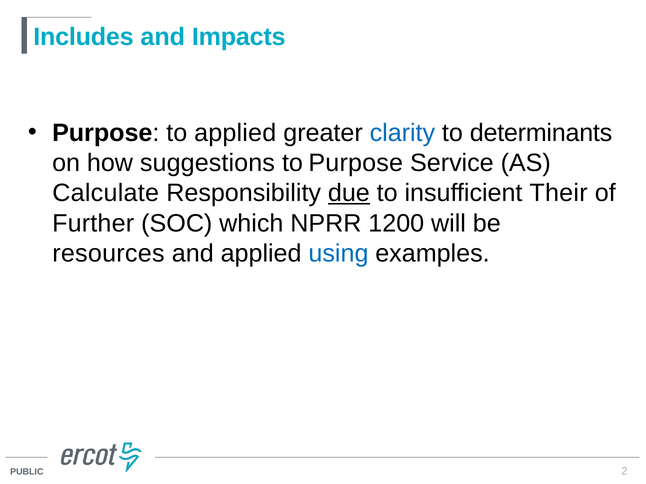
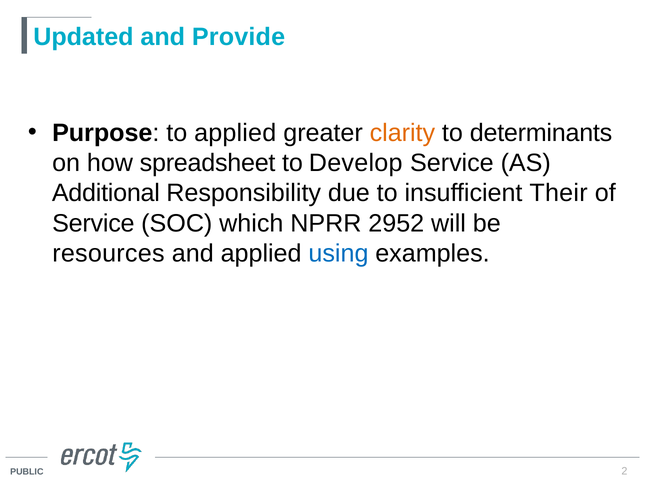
Includes: Includes -> Updated
Impacts: Impacts -> Provide
clarity colour: blue -> orange
suggestions: suggestions -> spreadsheet
to Purpose: Purpose -> Develop
Calculate: Calculate -> Additional
due underline: present -> none
Further at (93, 224): Further -> Service
1200: 1200 -> 2952
